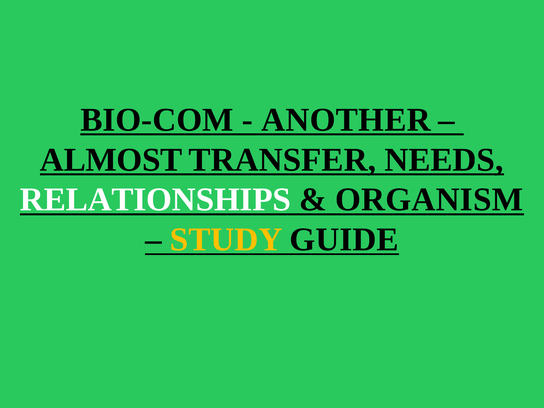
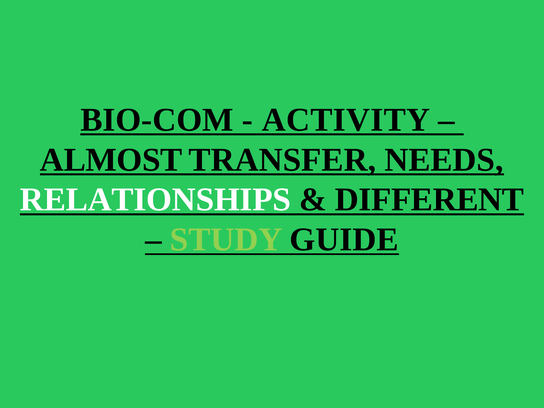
ANOTHER: ANOTHER -> ACTIVITY
ORGANISM: ORGANISM -> DIFFERENT
STUDY colour: yellow -> light green
